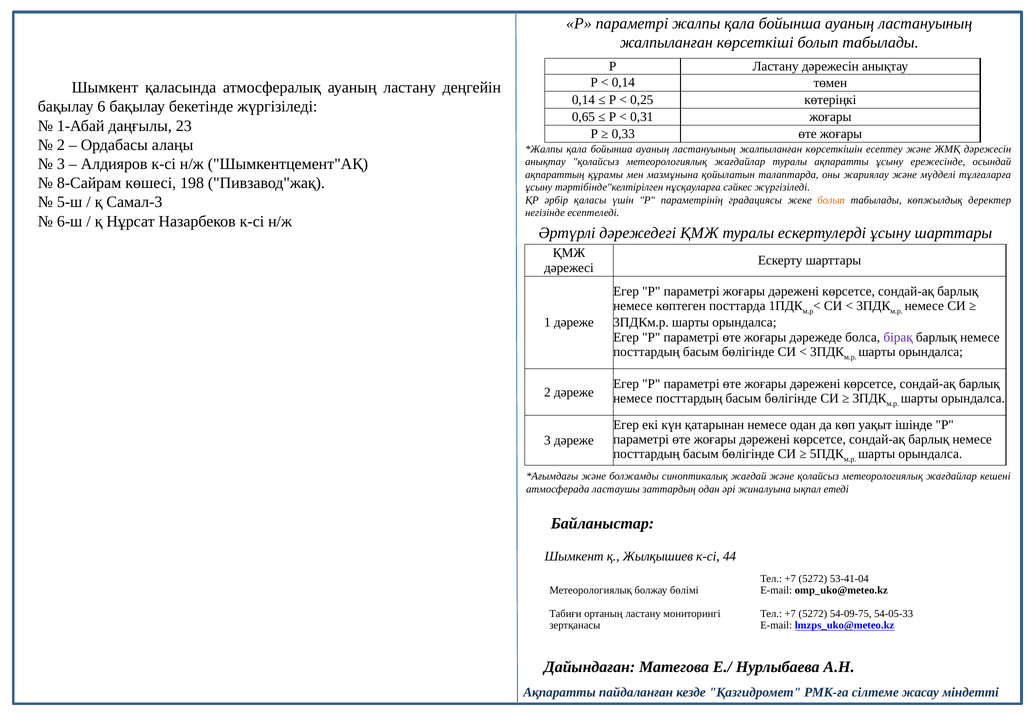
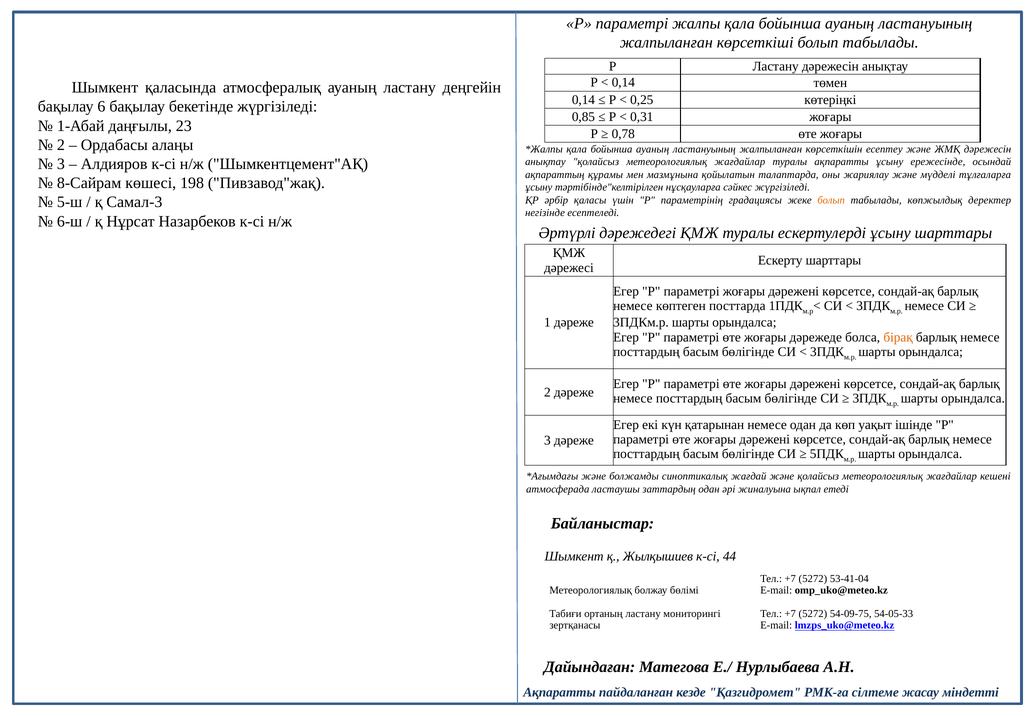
0,65: 0,65 -> 0,85
0,33: 0,33 -> 0,78
бірақ colour: purple -> orange
